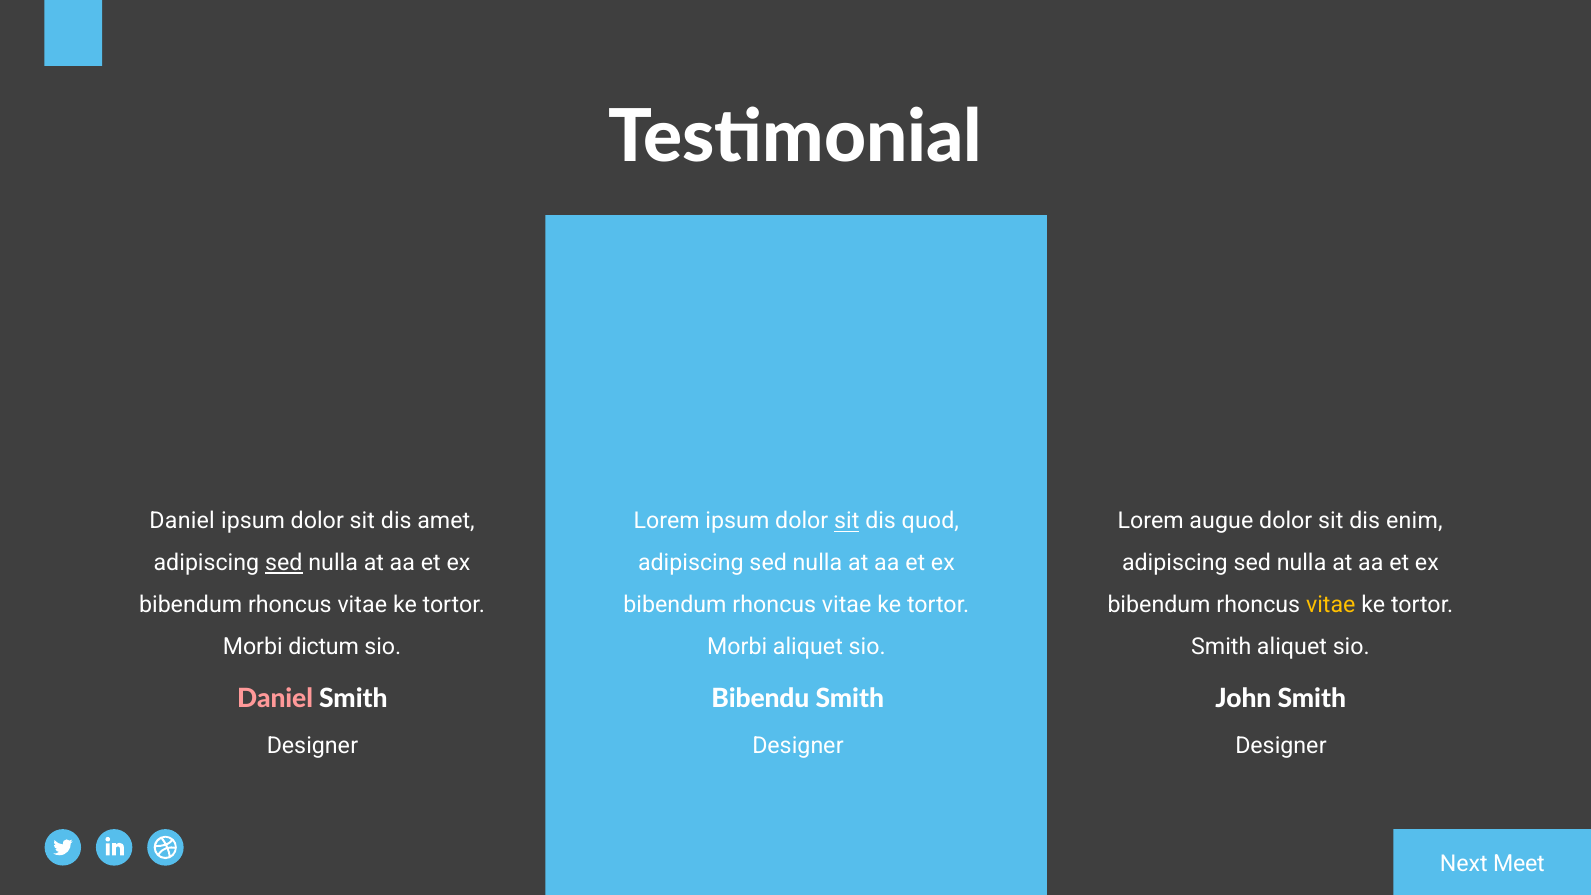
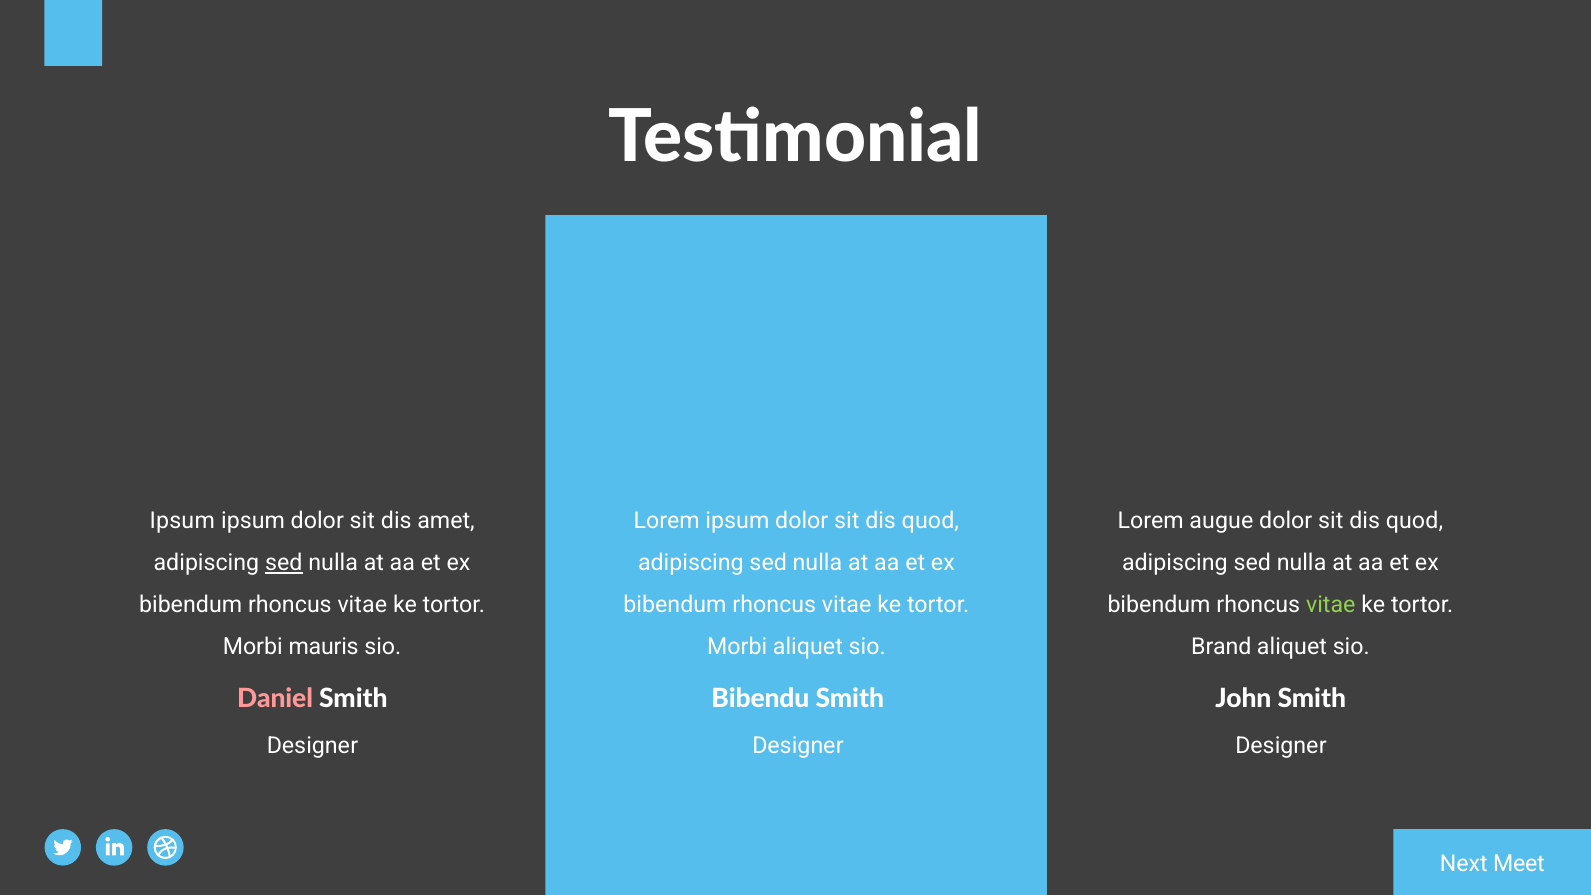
Daniel at (182, 521): Daniel -> Ipsum
sit at (847, 521) underline: present -> none
enim at (1414, 521): enim -> quod
vitae at (1331, 605) colour: yellow -> light green
dictum: dictum -> mauris
Smith at (1221, 647): Smith -> Brand
